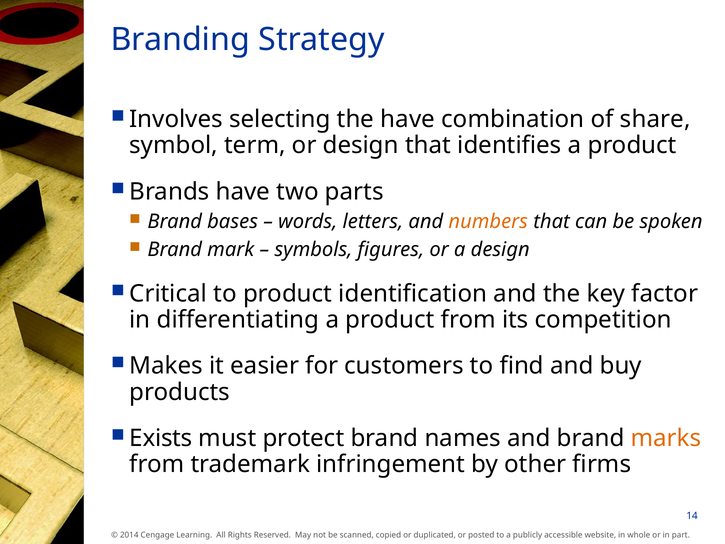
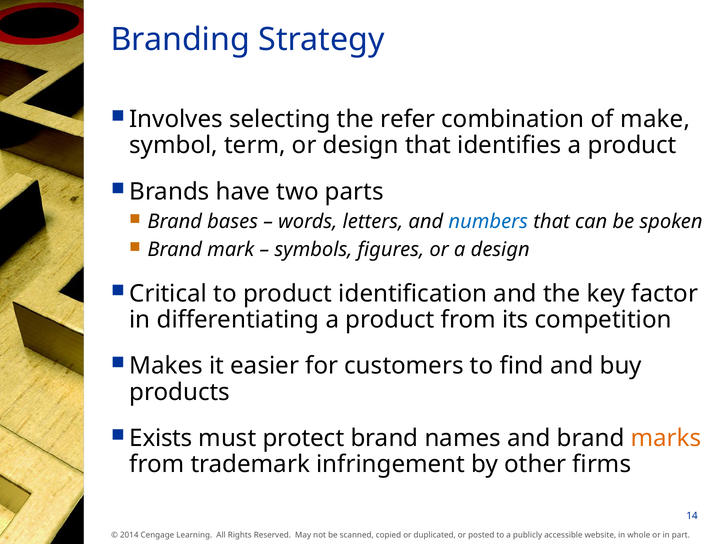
the have: have -> refer
share: share -> make
numbers colour: orange -> blue
